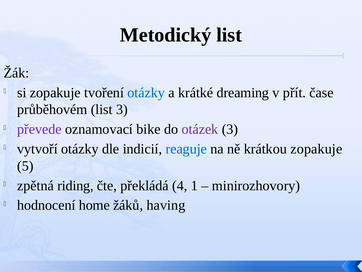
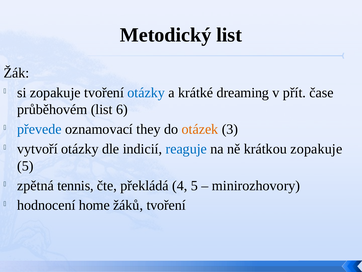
list 3: 3 -> 6
převede colour: purple -> blue
bike: bike -> they
otázek colour: purple -> orange
riding: riding -> tennis
4 1: 1 -> 5
žáků having: having -> tvoření
